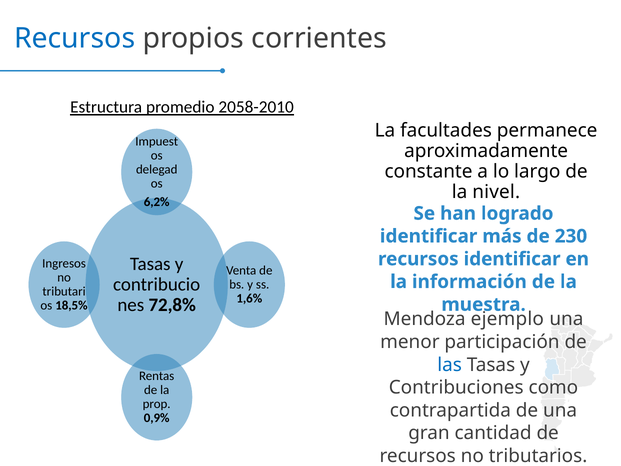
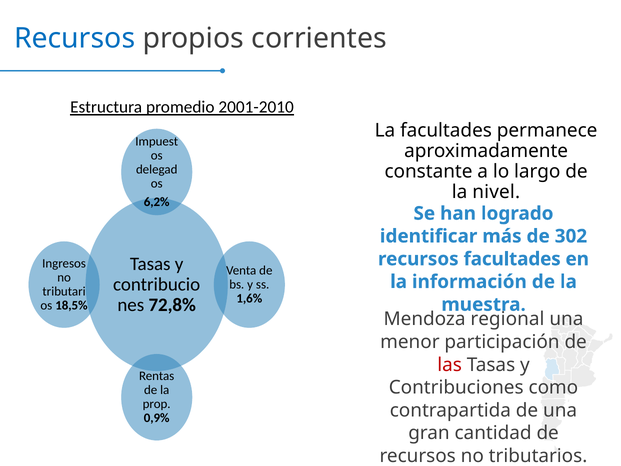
2058-2010: 2058-2010 -> 2001-2010
230: 230 -> 302
recursos identificar: identificar -> facultades
ejemplo: ejemplo -> regional
las colour: blue -> red
